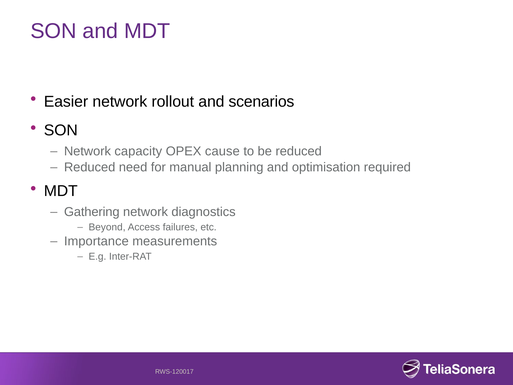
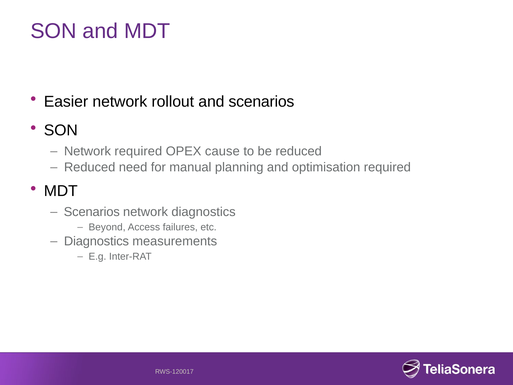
Network capacity: capacity -> required
Gathering at (92, 212): Gathering -> Scenarios
Importance at (96, 241): Importance -> Diagnostics
